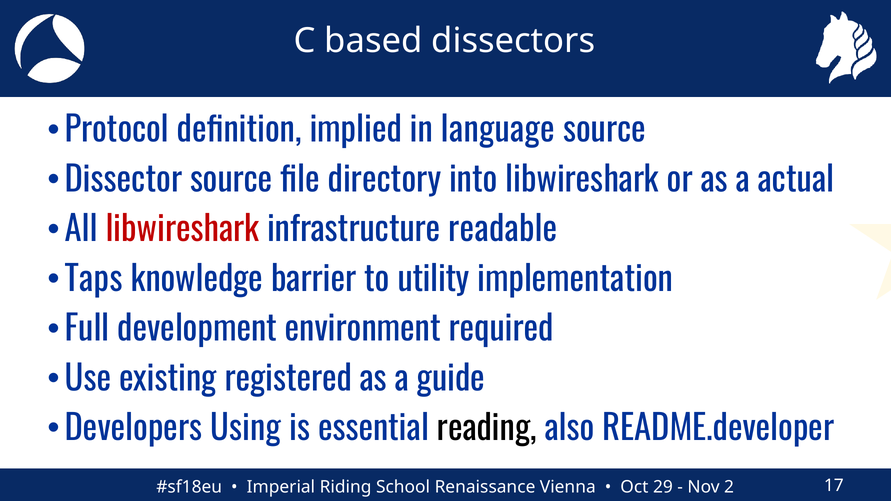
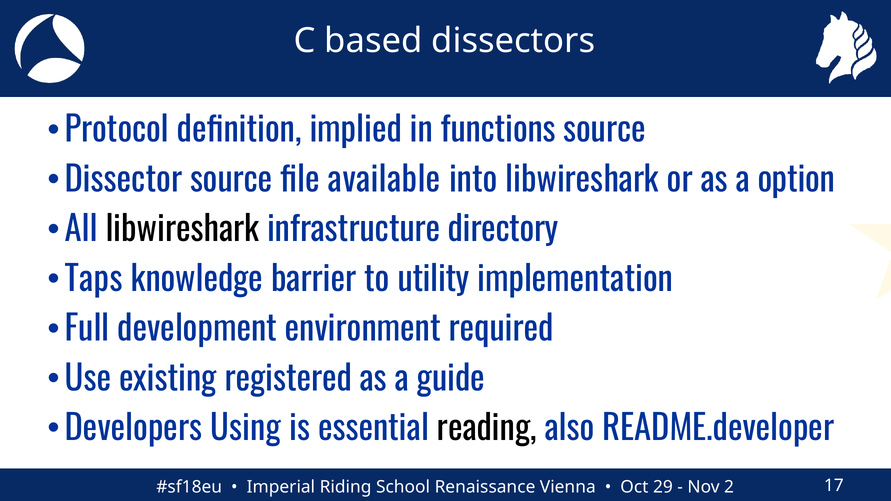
language: language -> functions
directory: directory -> available
actual: actual -> option
libwireshark at (182, 230) colour: red -> black
readable: readable -> directory
